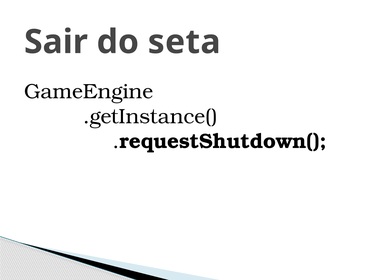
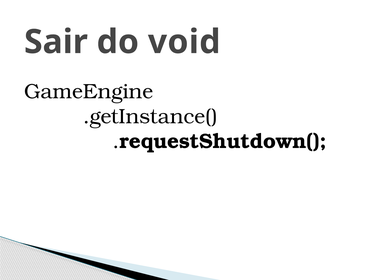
seta: seta -> void
